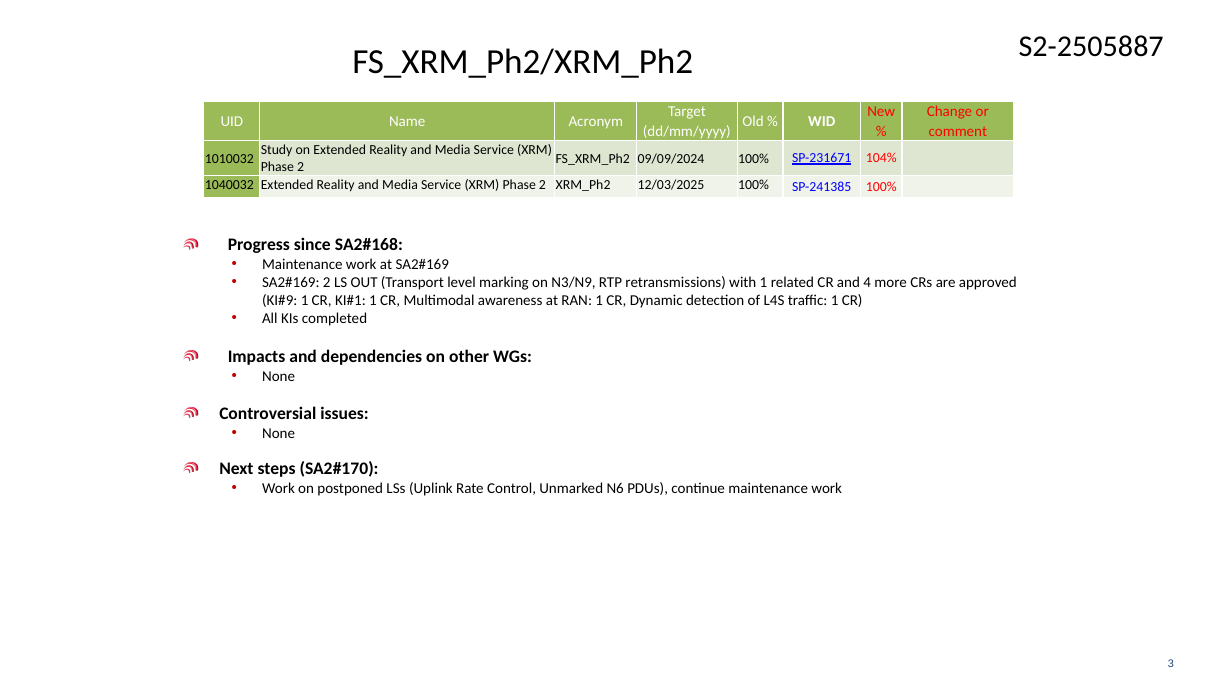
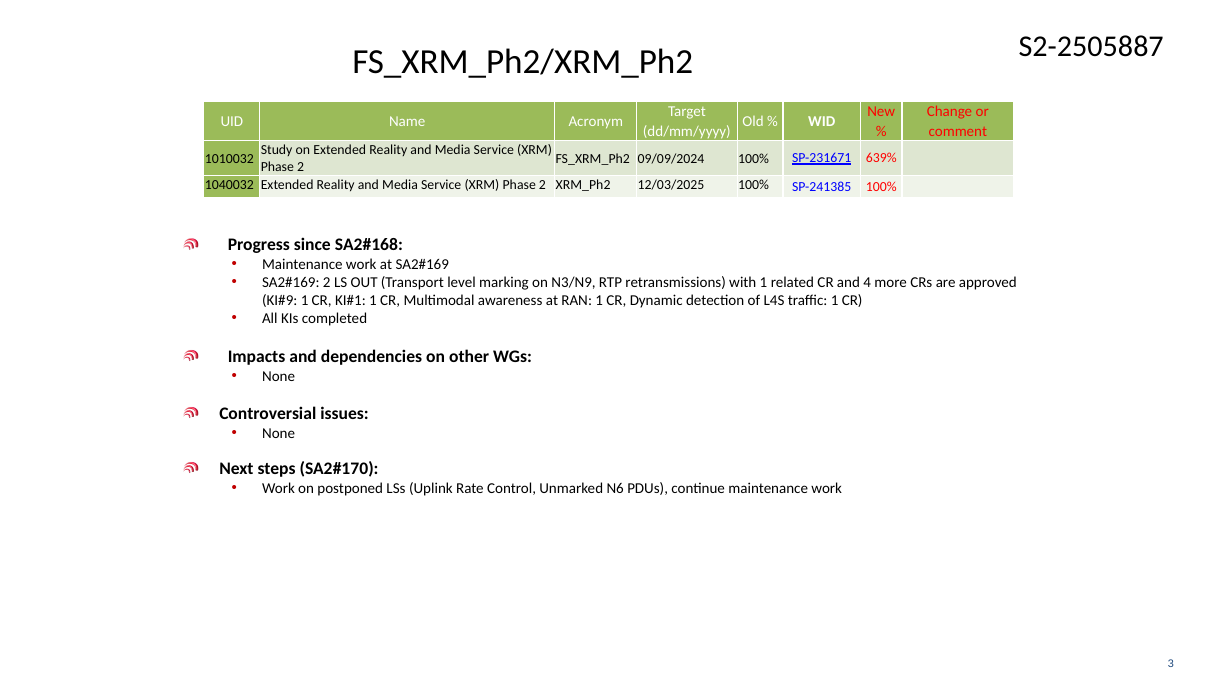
104%: 104% -> 639%
